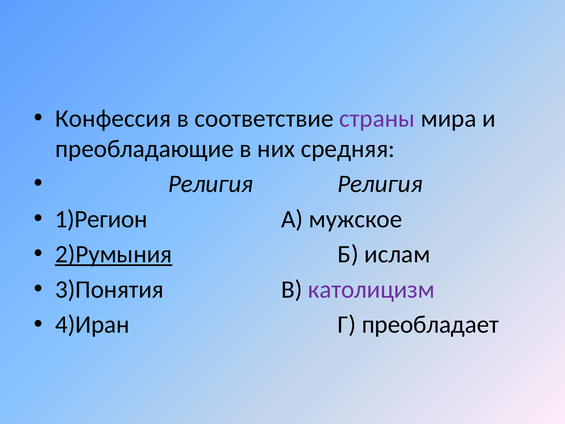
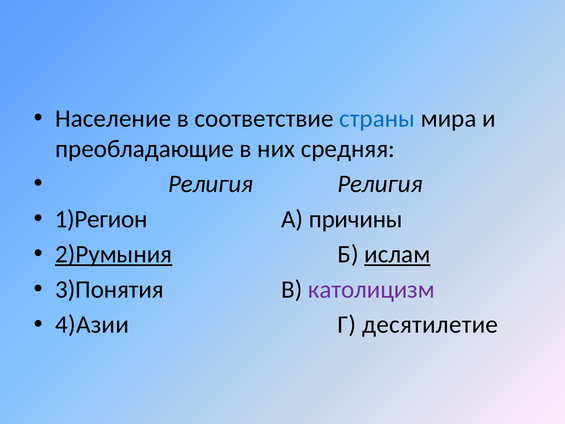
Конфессия: Конфессия -> Население
страны colour: purple -> blue
мужское: мужское -> причины
ислам underline: none -> present
4)Иран: 4)Иран -> 4)Азии
преобладает: преобладает -> десятилетие
